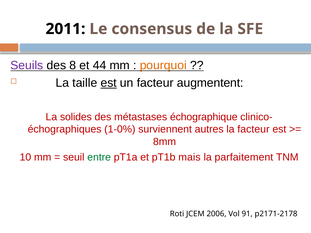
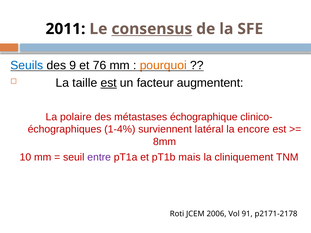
consensus underline: none -> present
Seuils colour: purple -> blue
8: 8 -> 9
44: 44 -> 76
solides: solides -> polaire
1-0%: 1-0% -> 1-4%
autres: autres -> latéral
la facteur: facteur -> encore
entre colour: green -> purple
parfaitement: parfaitement -> cliniquement
